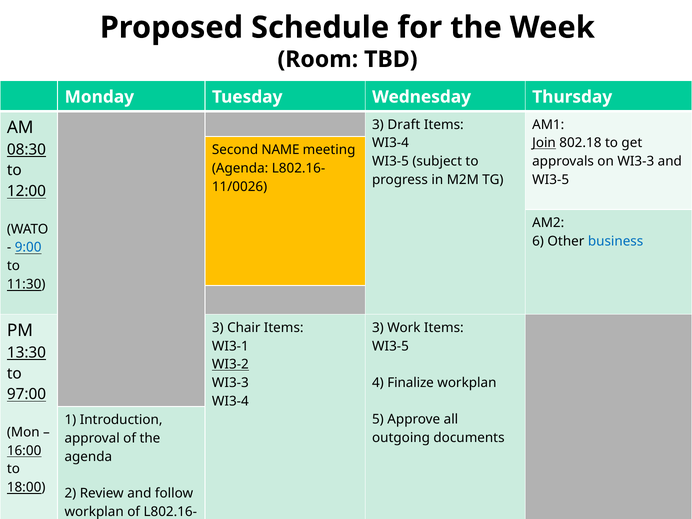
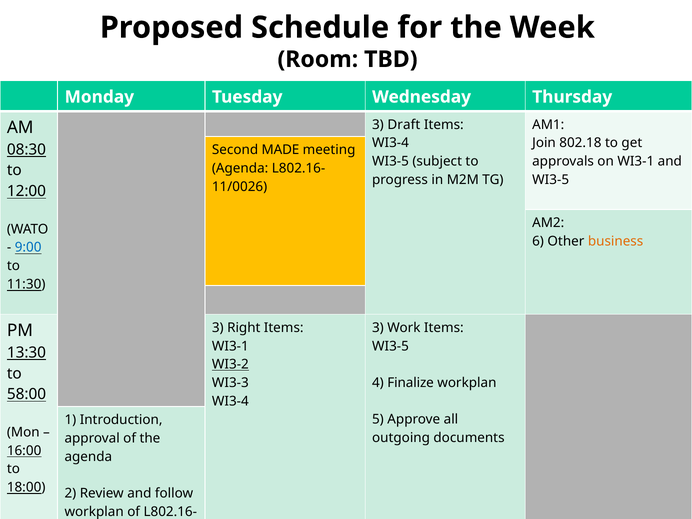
Join underline: present -> none
NAME: NAME -> MADE
on WI3-3: WI3-3 -> WI3-1
business colour: blue -> orange
Chair: Chair -> Right
97:00: 97:00 -> 58:00
